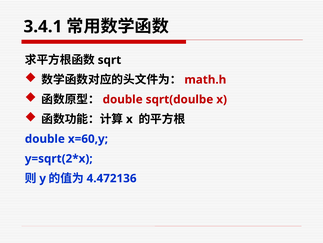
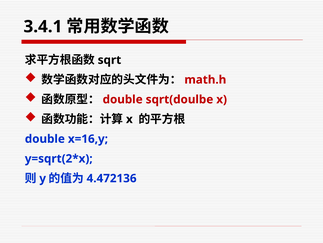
x=60,y: x=60,y -> x=16,y
